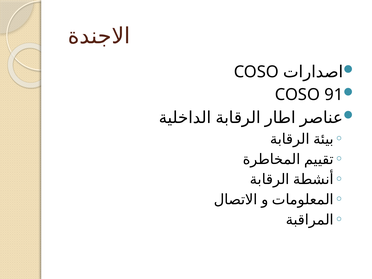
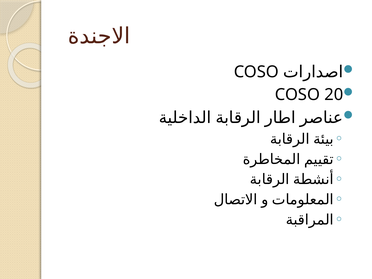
91: 91 -> 20
